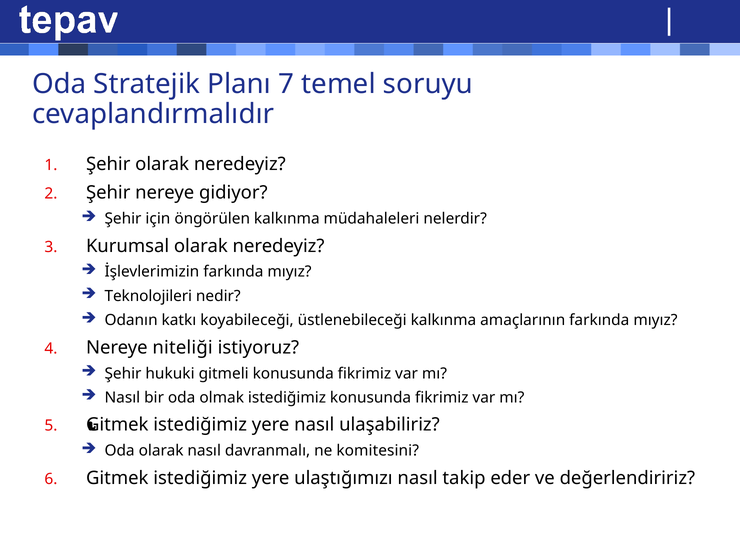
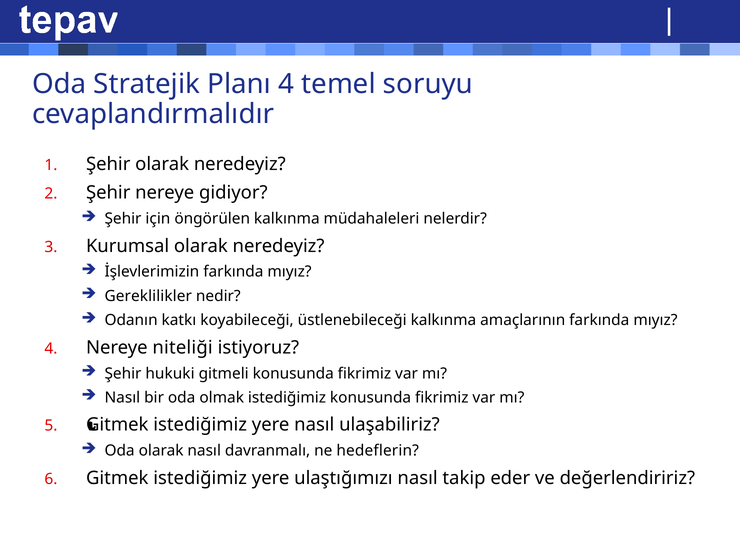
Planı 7: 7 -> 4
Teknolojileri: Teknolojileri -> Gereklilikler
komitesini: komitesini -> hedeflerin
